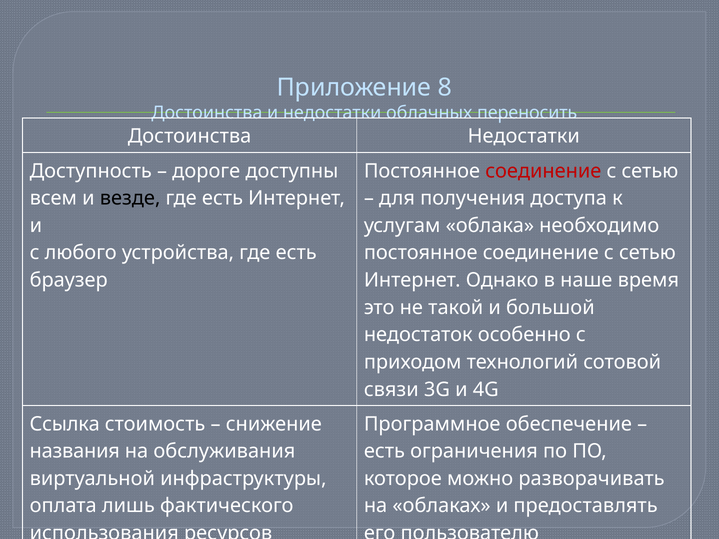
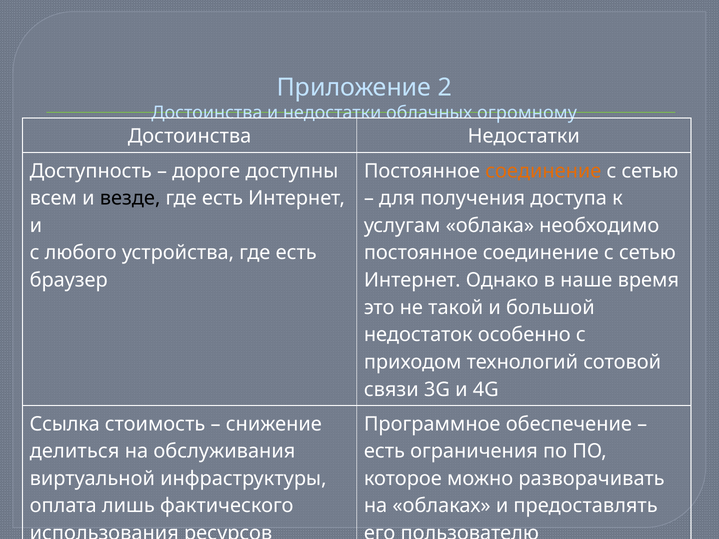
8: 8 -> 2
переносить: переносить -> огромному
соединение at (543, 171) colour: red -> orange
названия: названия -> делиться
